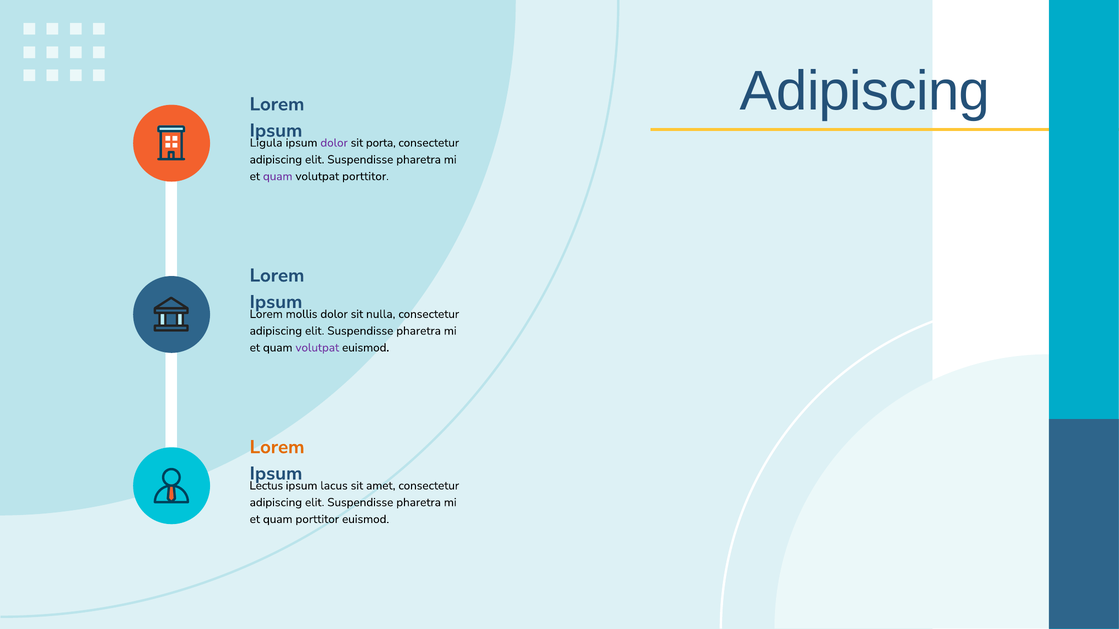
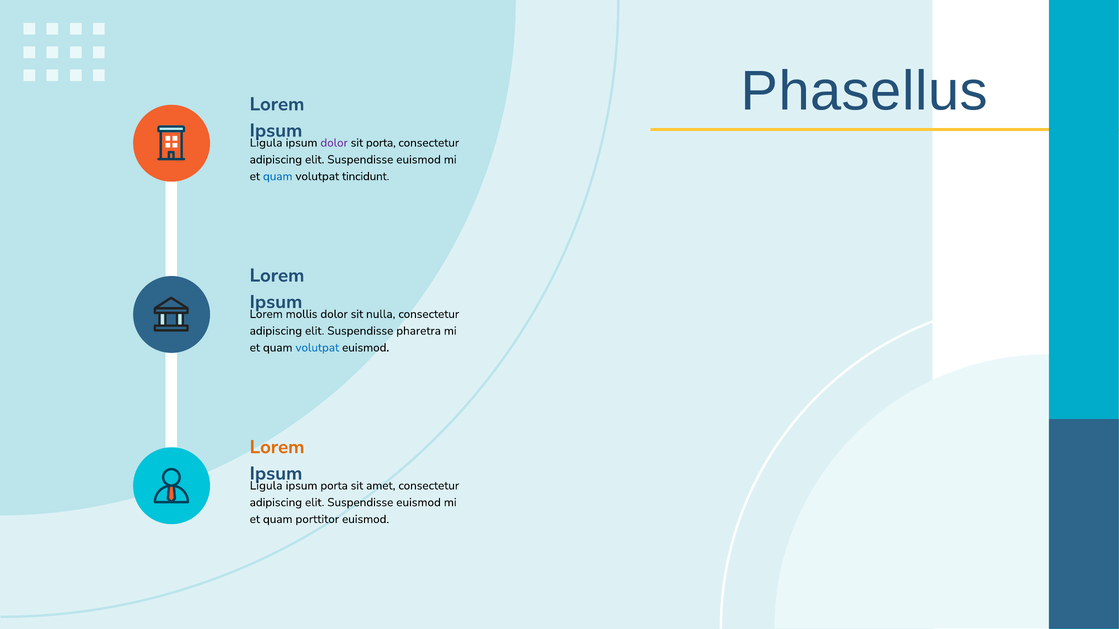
Adipiscing at (865, 91): Adipiscing -> Phasellus
pharetra at (419, 160): pharetra -> euismod
quam at (278, 176) colour: purple -> blue
volutpat porttitor: porttitor -> tincidunt
volutpat at (317, 348) colour: purple -> blue
Lectus at (266, 486): Lectus -> Ligula
ipsum lacus: lacus -> porta
pharetra at (419, 503): pharetra -> euismod
